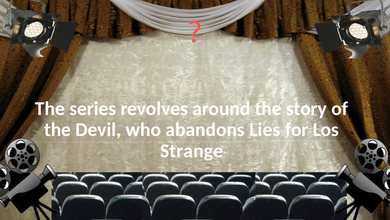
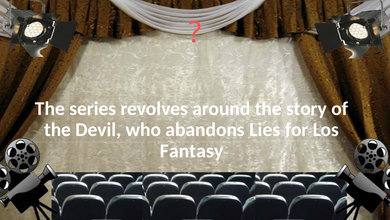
Strange: Strange -> Fantasy
